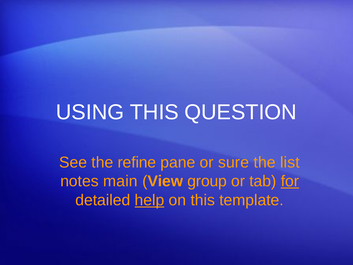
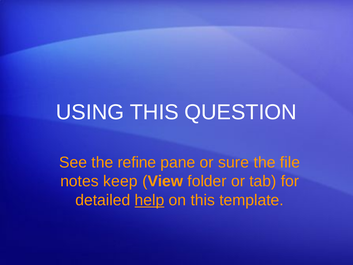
list: list -> file
main: main -> keep
group: group -> folder
for underline: present -> none
